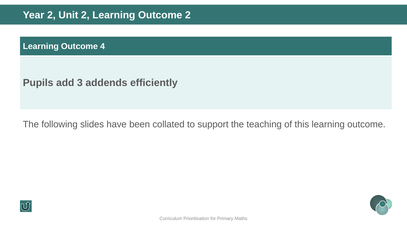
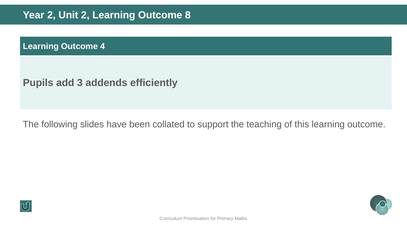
Outcome 2: 2 -> 8
